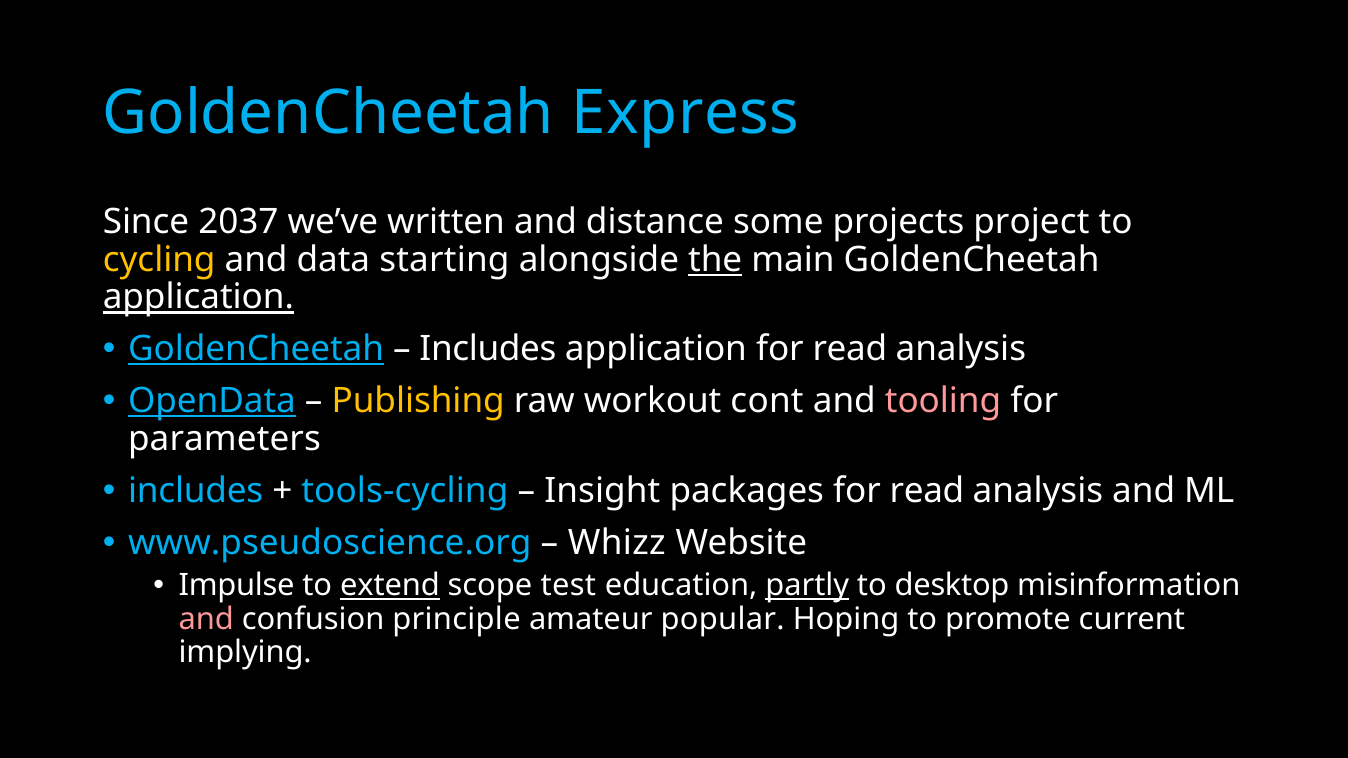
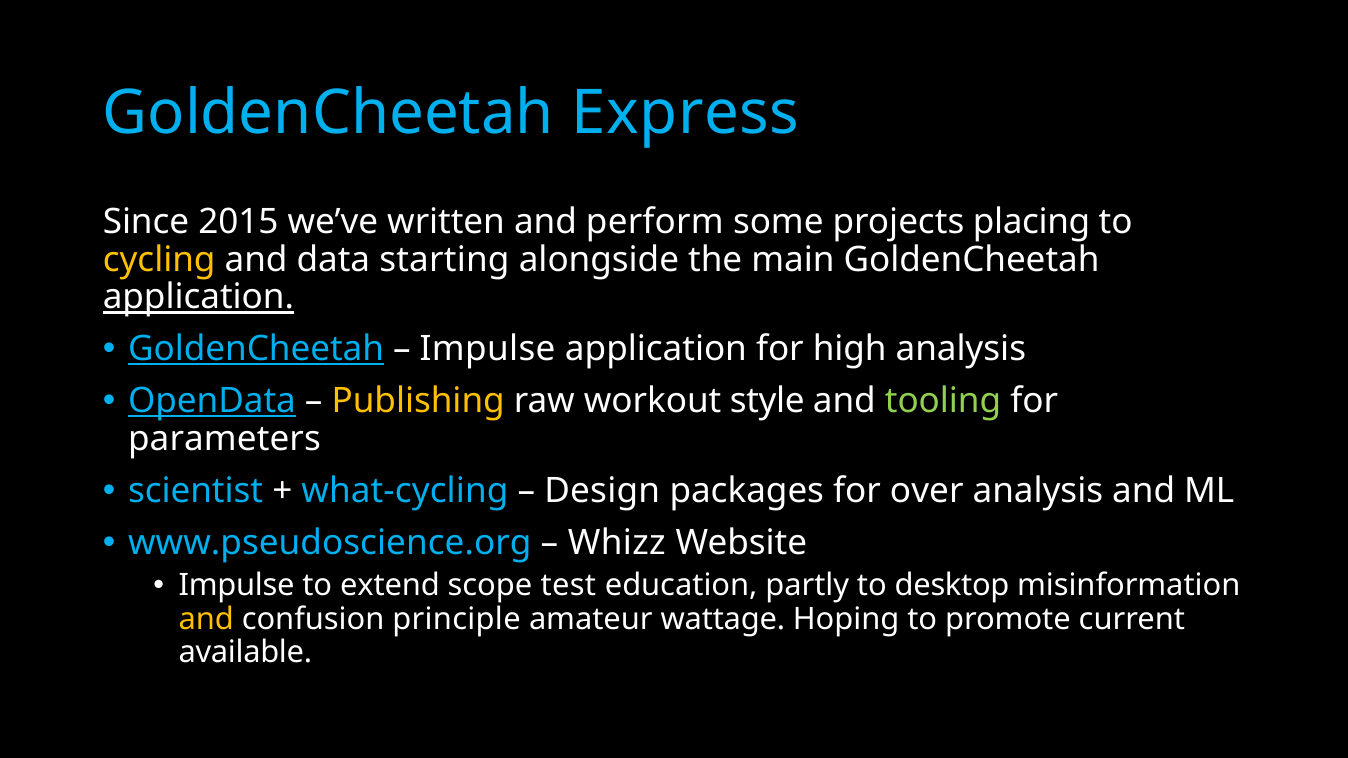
2037: 2037 -> 2015
distance: distance -> perform
project: project -> placing
the underline: present -> none
Includes at (488, 349): Includes -> Impulse
application for read: read -> high
cont: cont -> style
tooling colour: pink -> light green
includes at (196, 491): includes -> scientist
tools-cycling: tools-cycling -> what-cycling
Insight: Insight -> Design
packages for read: read -> over
extend underline: present -> none
partly underline: present -> none
and at (206, 619) colour: pink -> yellow
popular: popular -> wattage
implying: implying -> available
